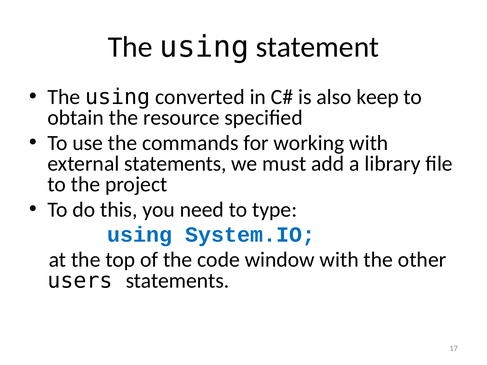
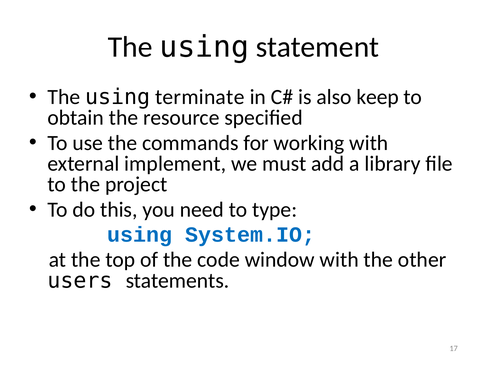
converted: converted -> terminate
external statements: statements -> implement
